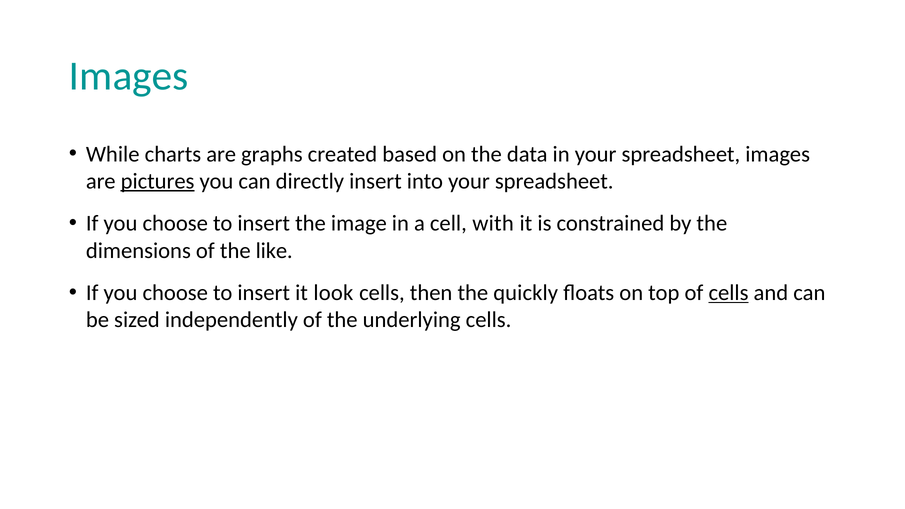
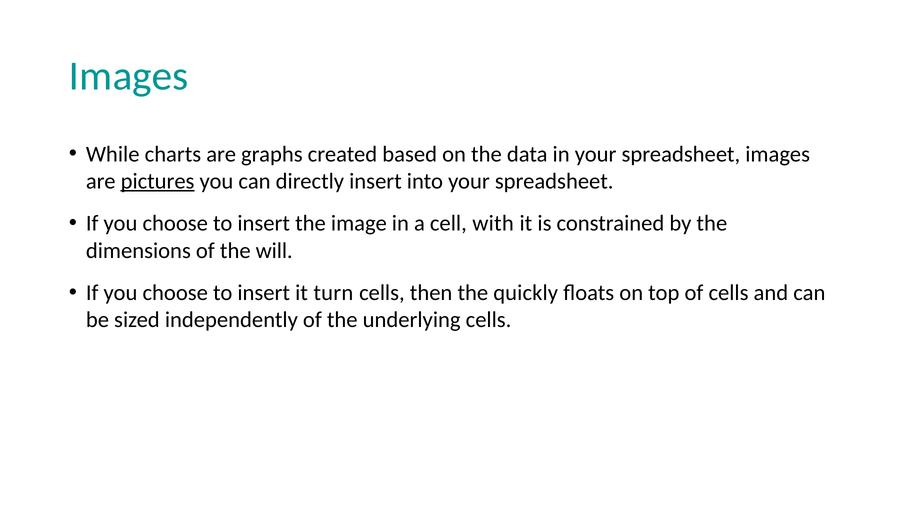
like: like -> will
look: look -> turn
cells at (729, 293) underline: present -> none
